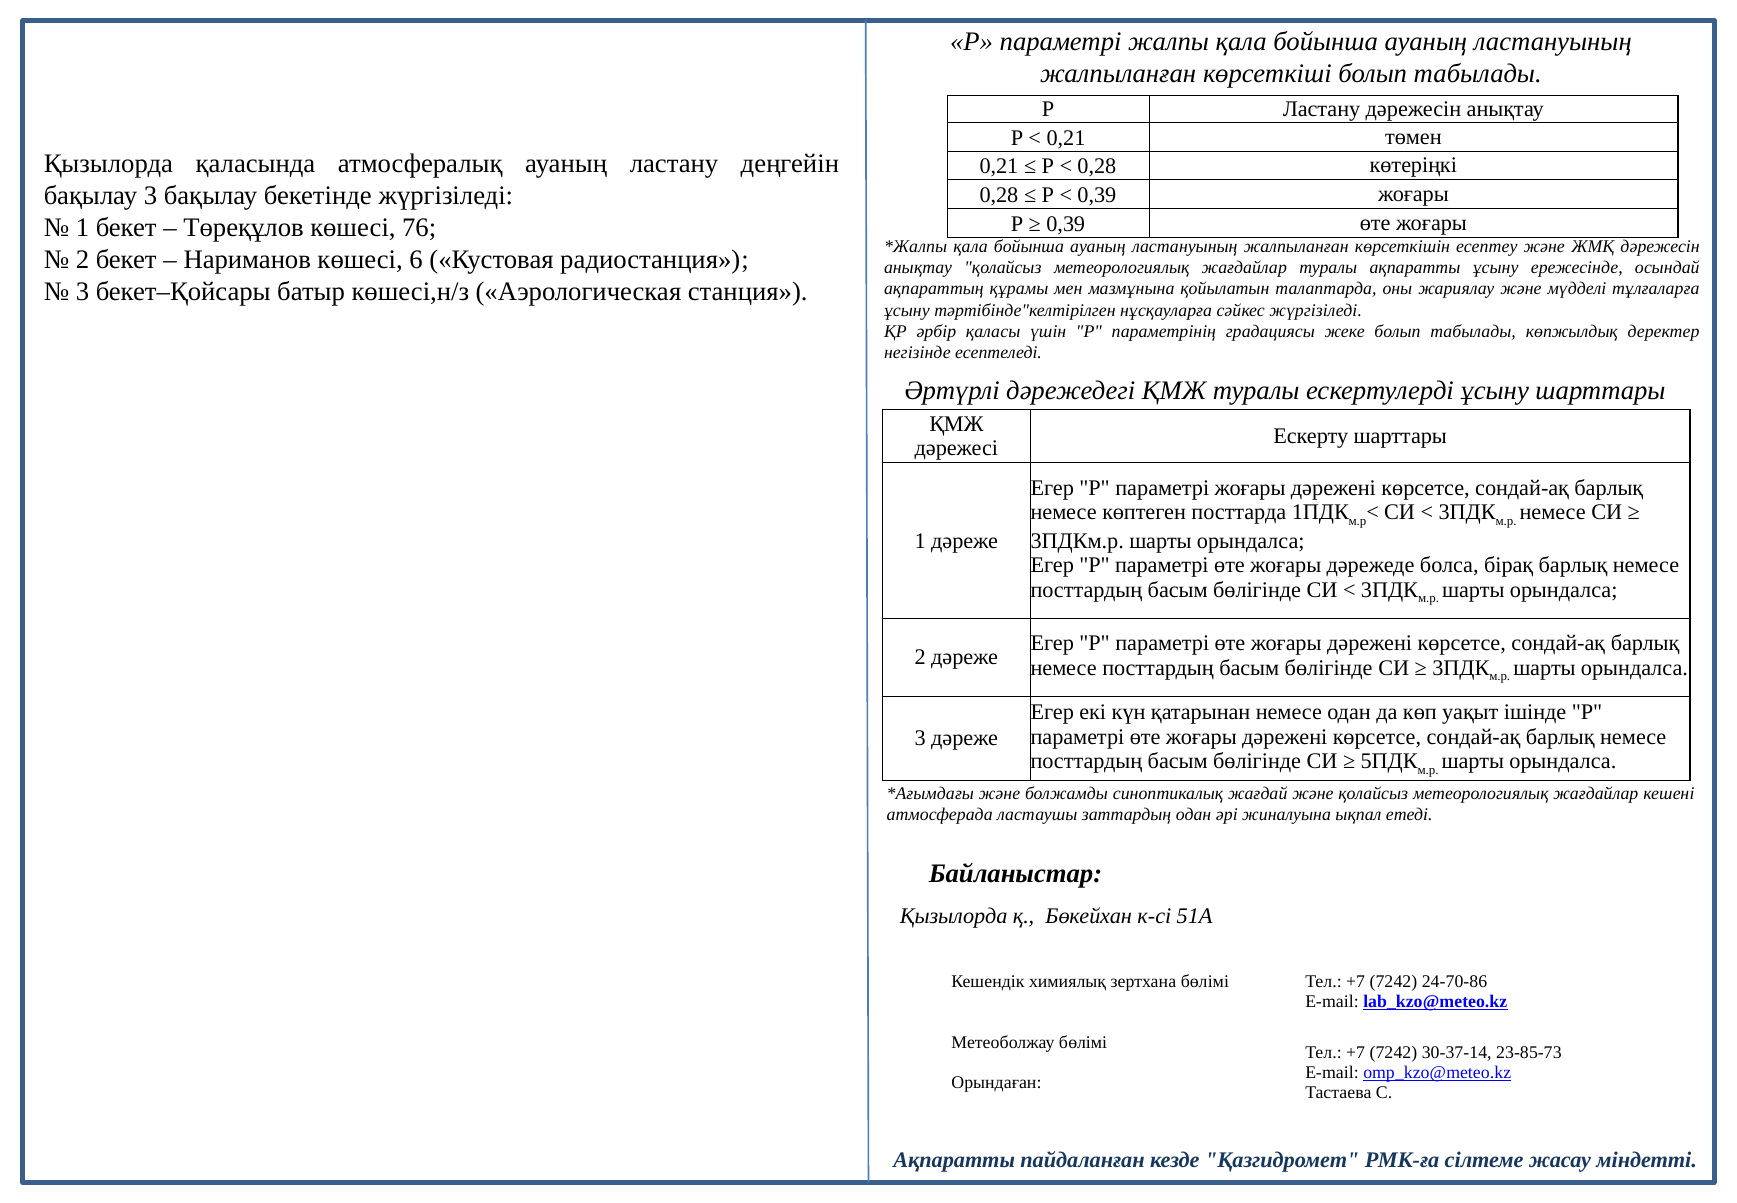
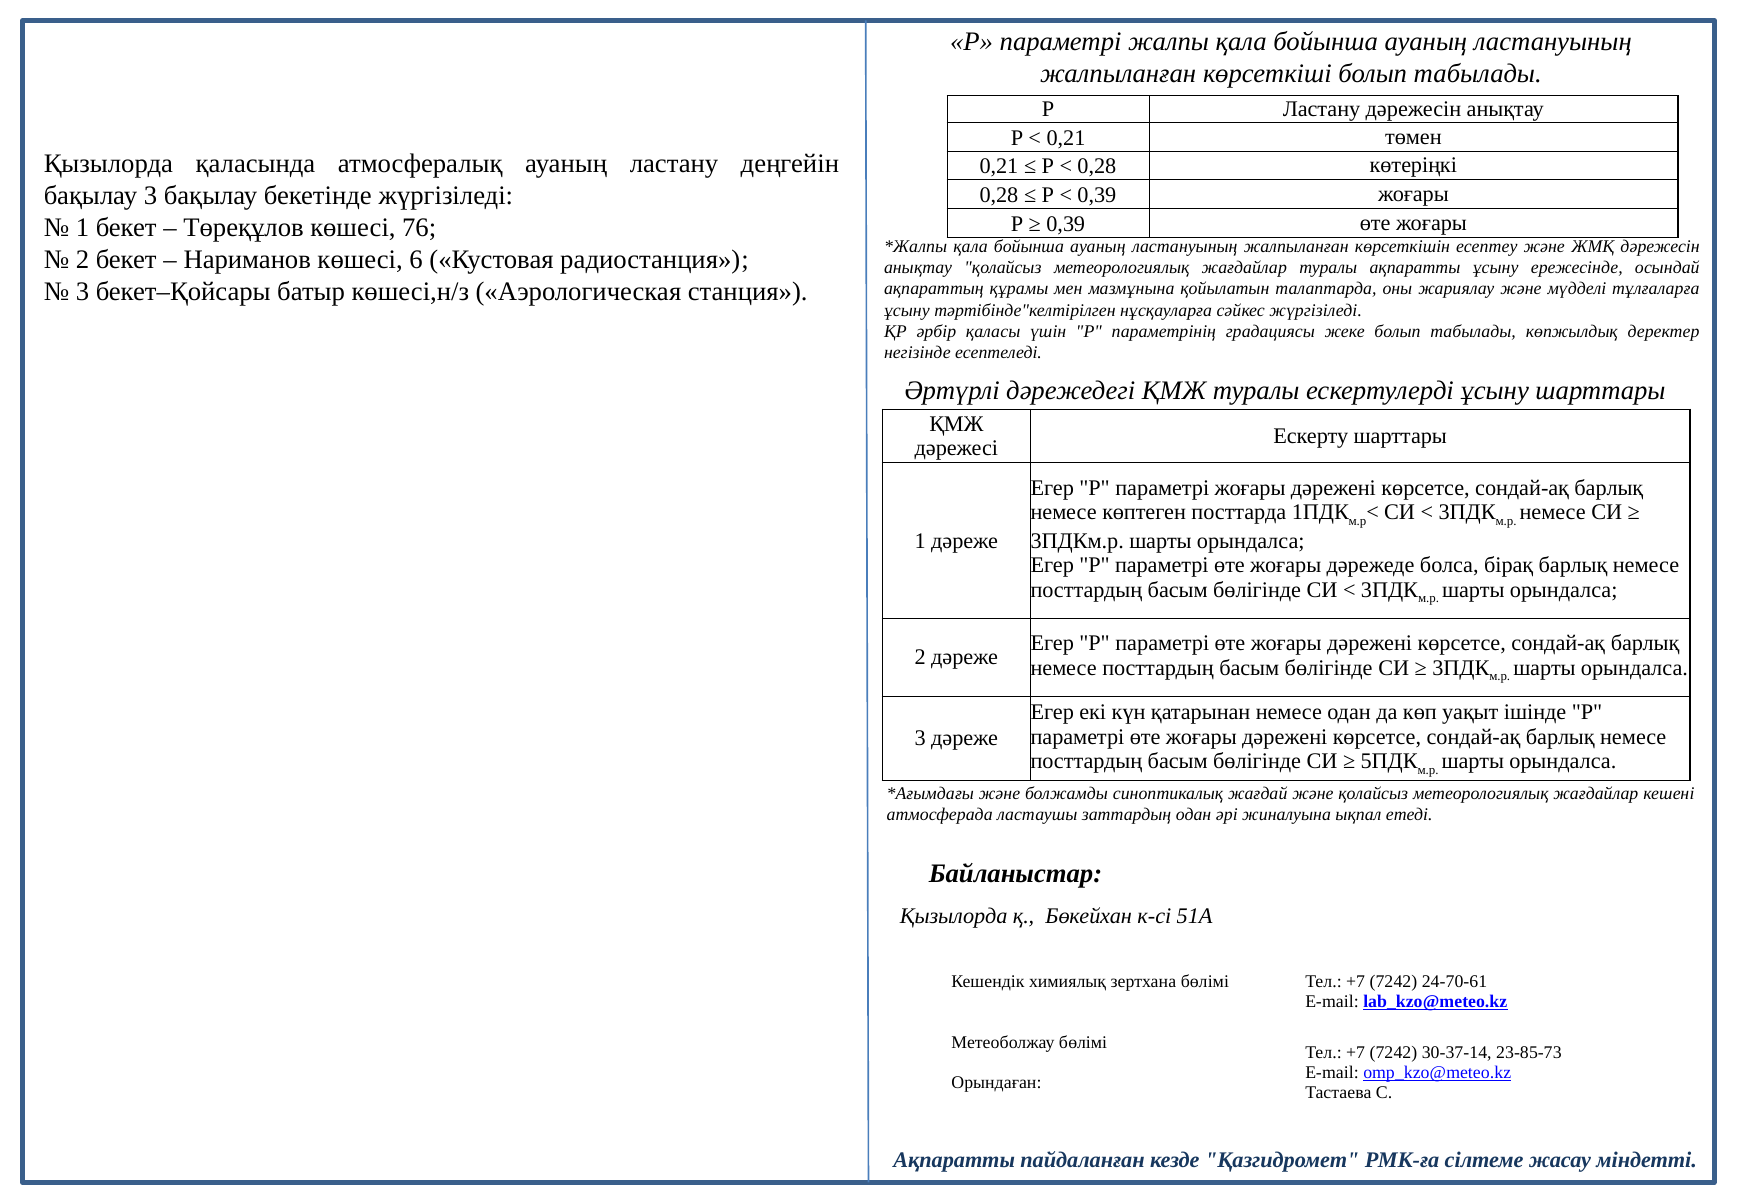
24-70-86: 24-70-86 -> 24-70-61
